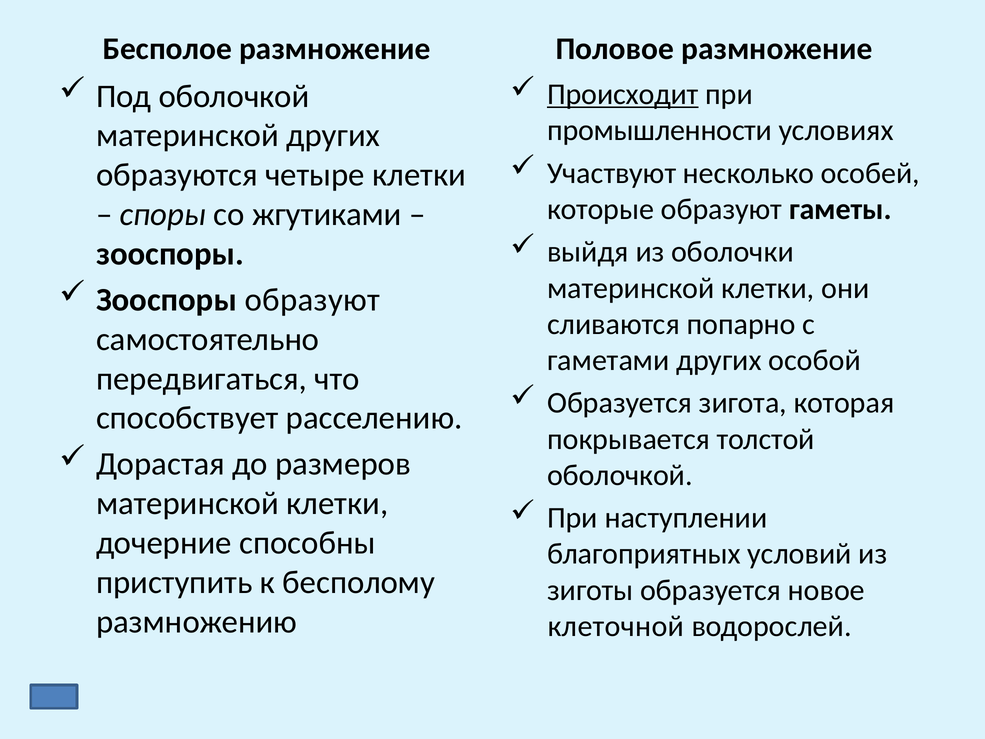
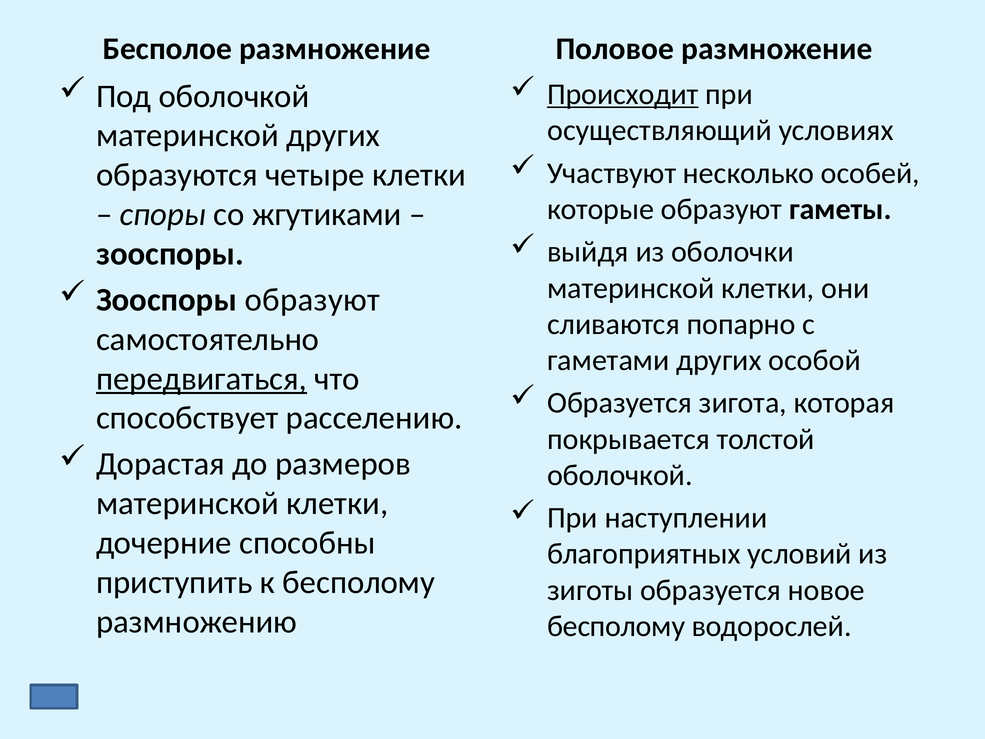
промышленности: промышленности -> осуществляющий
передвигаться underline: none -> present
клеточной at (616, 626): клеточной -> бесполому
